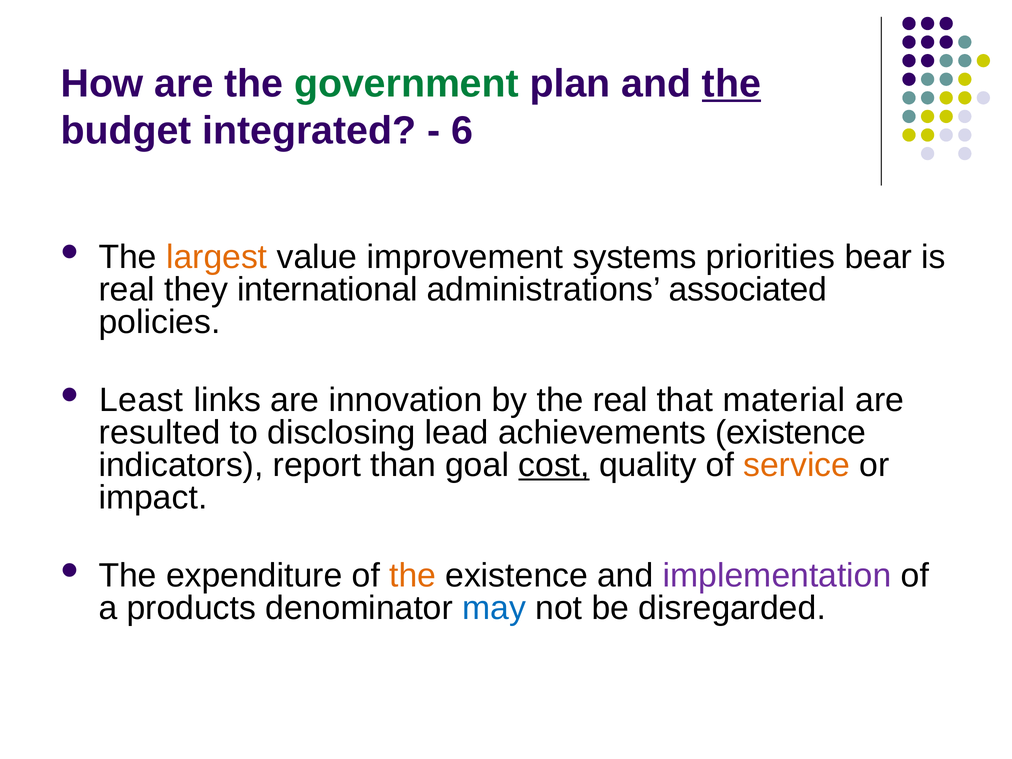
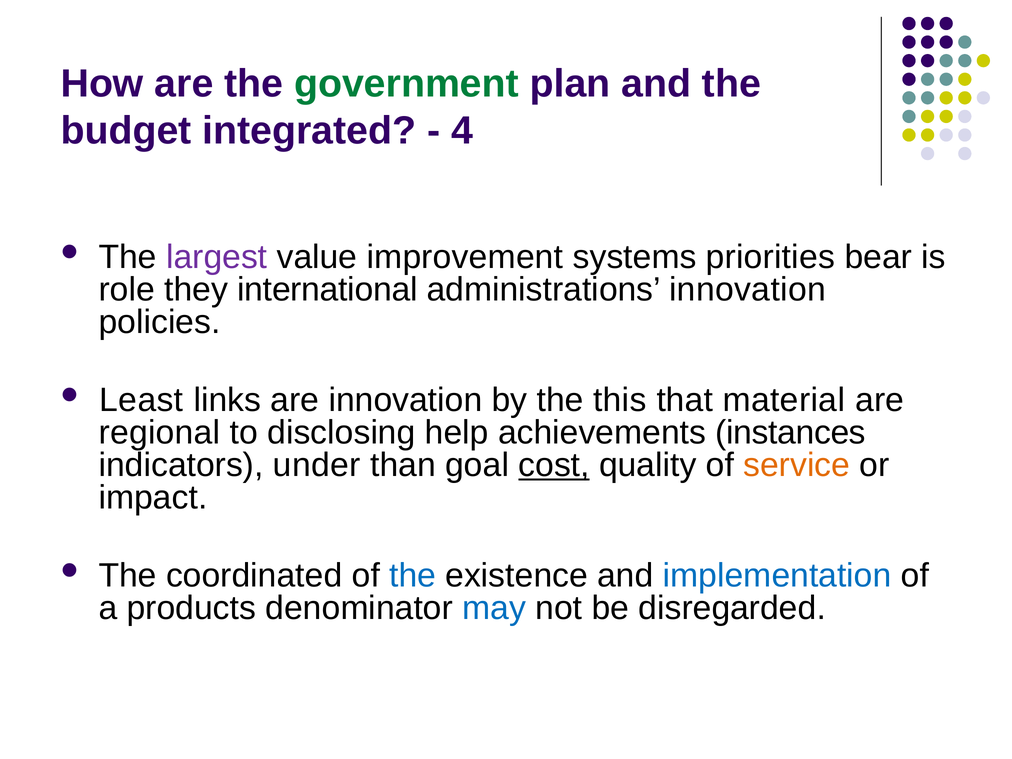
the at (731, 84) underline: present -> none
6: 6 -> 4
largest colour: orange -> purple
real at (127, 290): real -> role
administrations associated: associated -> innovation
the real: real -> this
resulted: resulted -> regional
lead: lead -> help
achievements existence: existence -> instances
report: report -> under
expenditure: expenditure -> coordinated
the at (413, 576) colour: orange -> blue
implementation colour: purple -> blue
